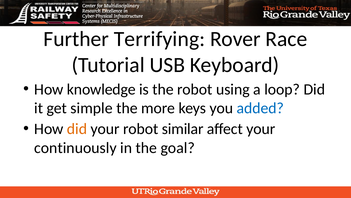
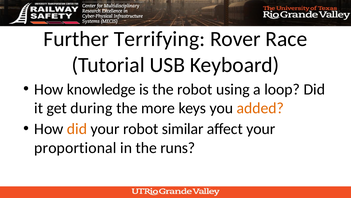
simple: simple -> during
added colour: blue -> orange
continuously: continuously -> proportional
goal: goal -> runs
